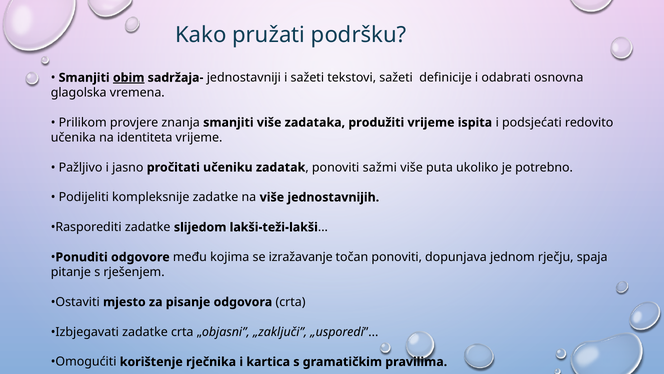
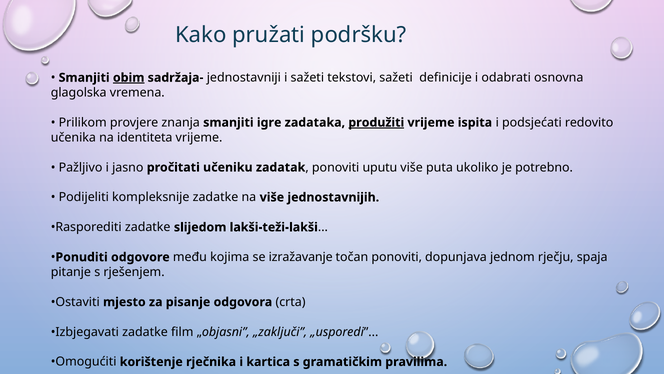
smanjiti više: više -> igre
produžiti underline: none -> present
sažmi: sažmi -> uputu
zadatke crta: crta -> film
